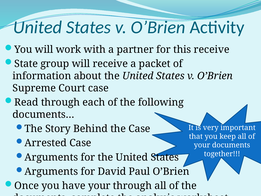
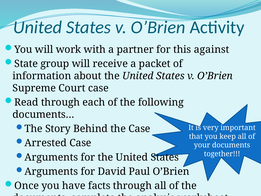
this receive: receive -> against
have your: your -> facts
